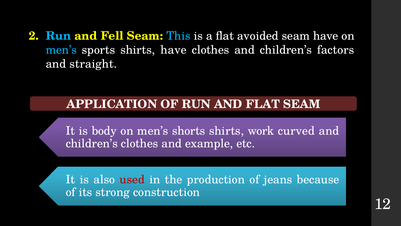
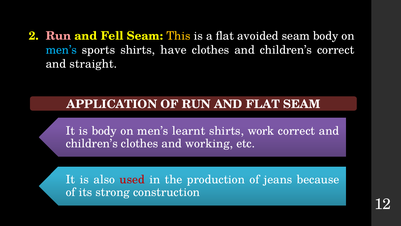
Run at (59, 36) colour: light blue -> pink
This colour: light blue -> yellow
seam have: have -> body
children’s factors: factors -> correct
shorts: shorts -> learnt
work curved: curved -> correct
example: example -> working
